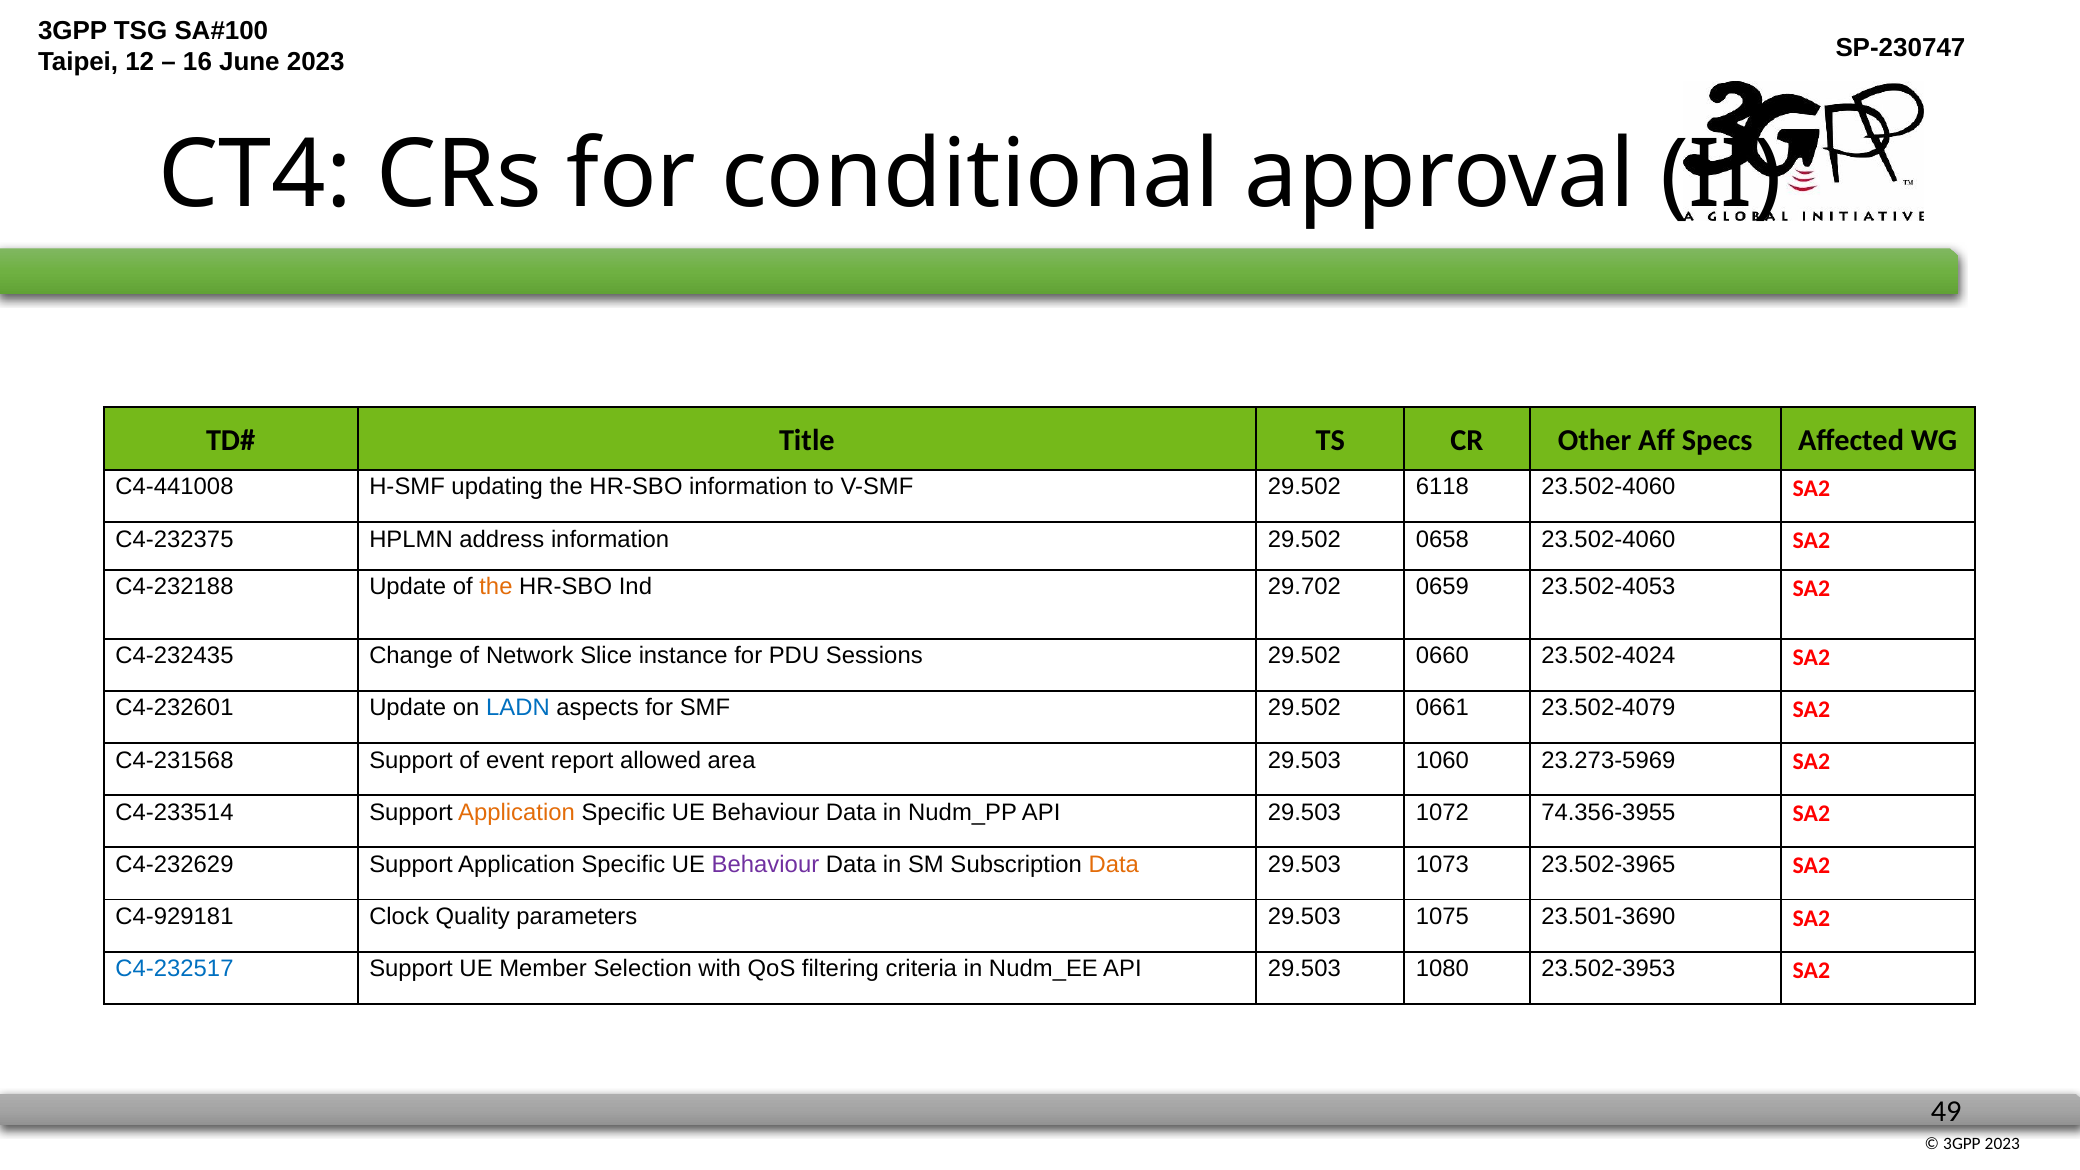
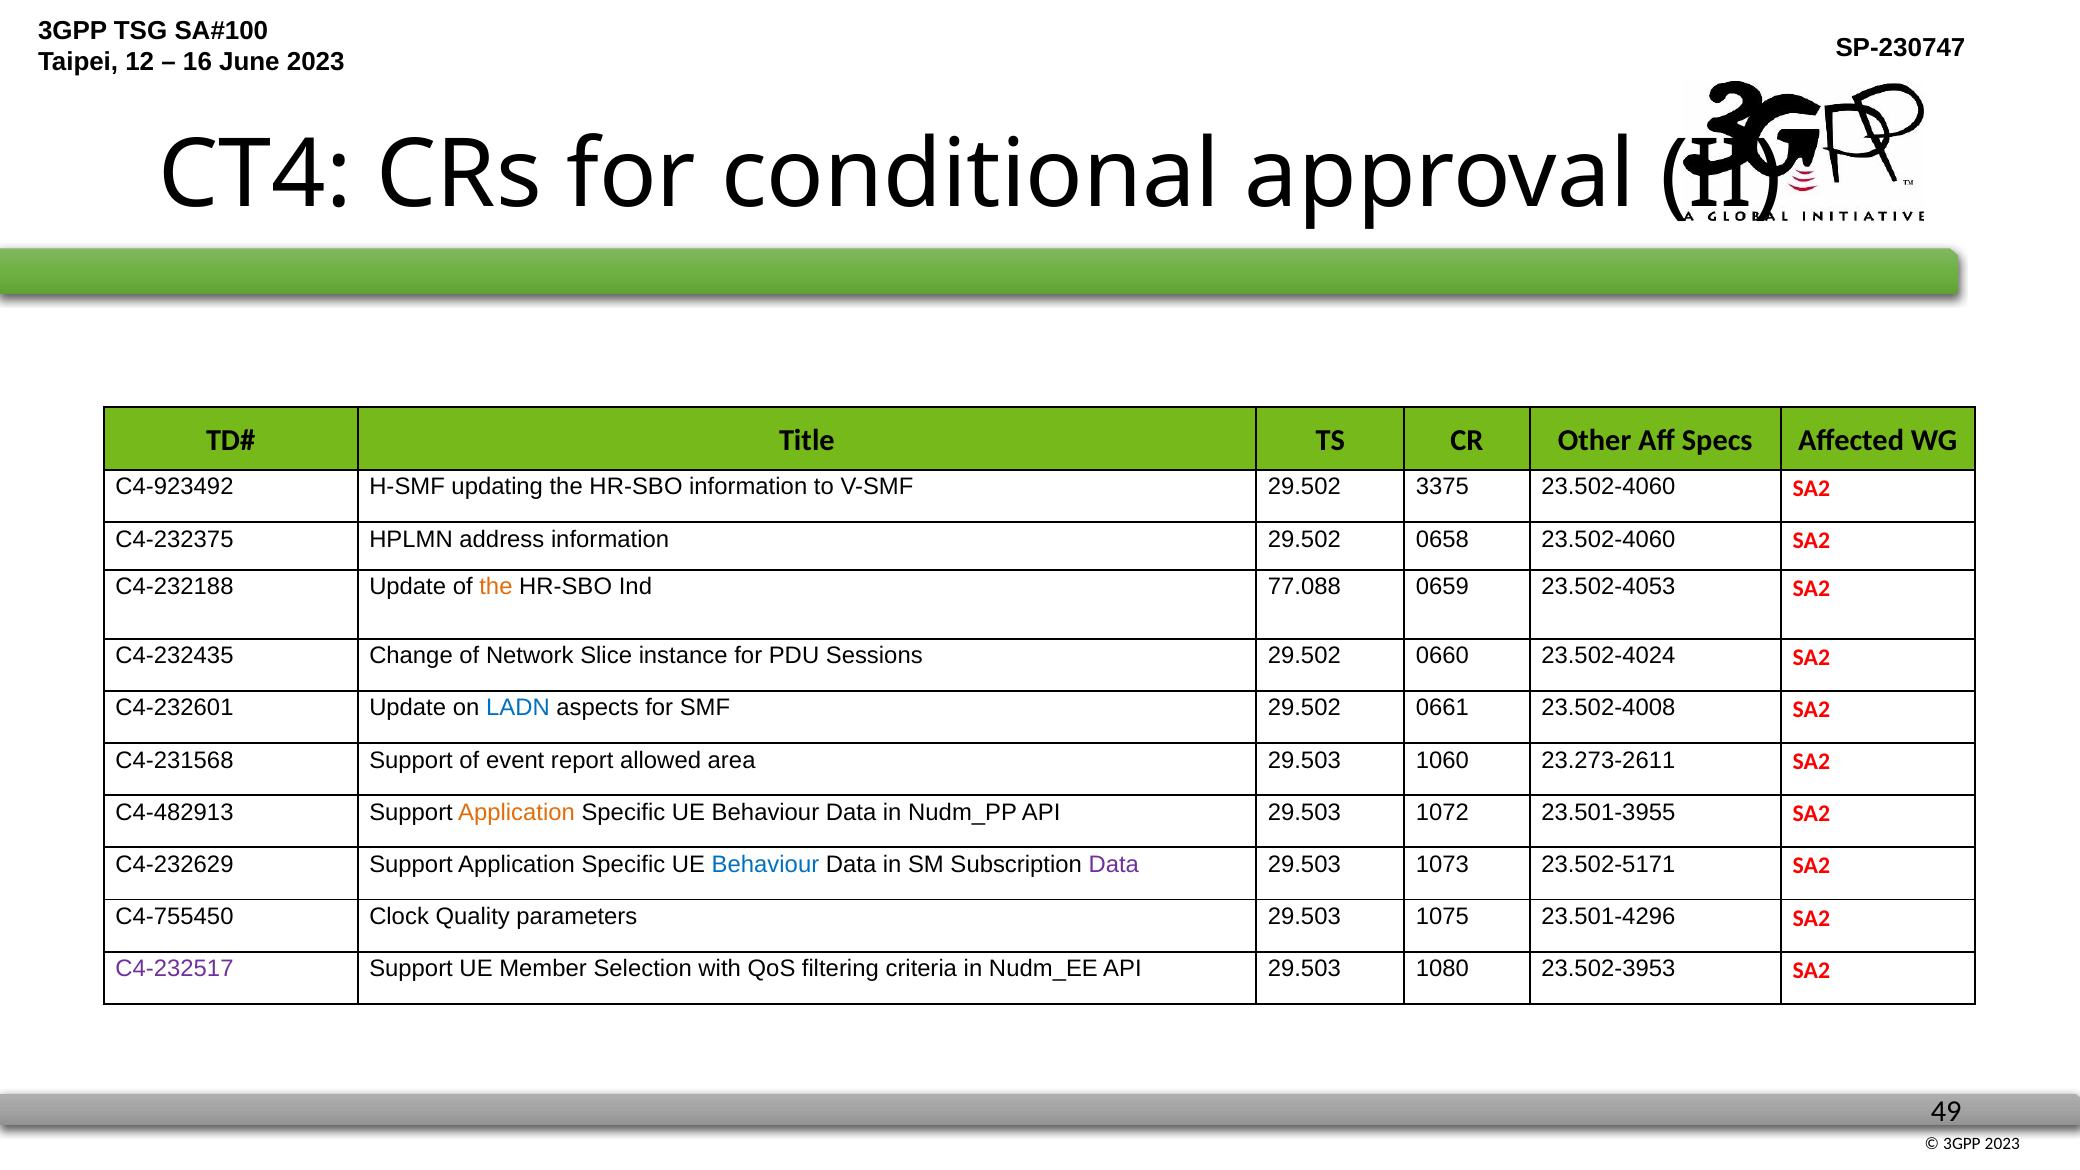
C4-441008: C4-441008 -> C4-923492
6118: 6118 -> 3375
29.702: 29.702 -> 77.088
23.502-4079: 23.502-4079 -> 23.502-4008
23.273-5969: 23.273-5969 -> 23.273-2611
C4-233514: C4-233514 -> C4-482913
74.356-3955: 74.356-3955 -> 23.501-3955
Behaviour at (765, 864) colour: purple -> blue
Data at (1114, 864) colour: orange -> purple
23.502-3965: 23.502-3965 -> 23.502-5171
C4-929181: C4-929181 -> C4-755450
23.501-3690: 23.501-3690 -> 23.501-4296
C4-232517 colour: blue -> purple
